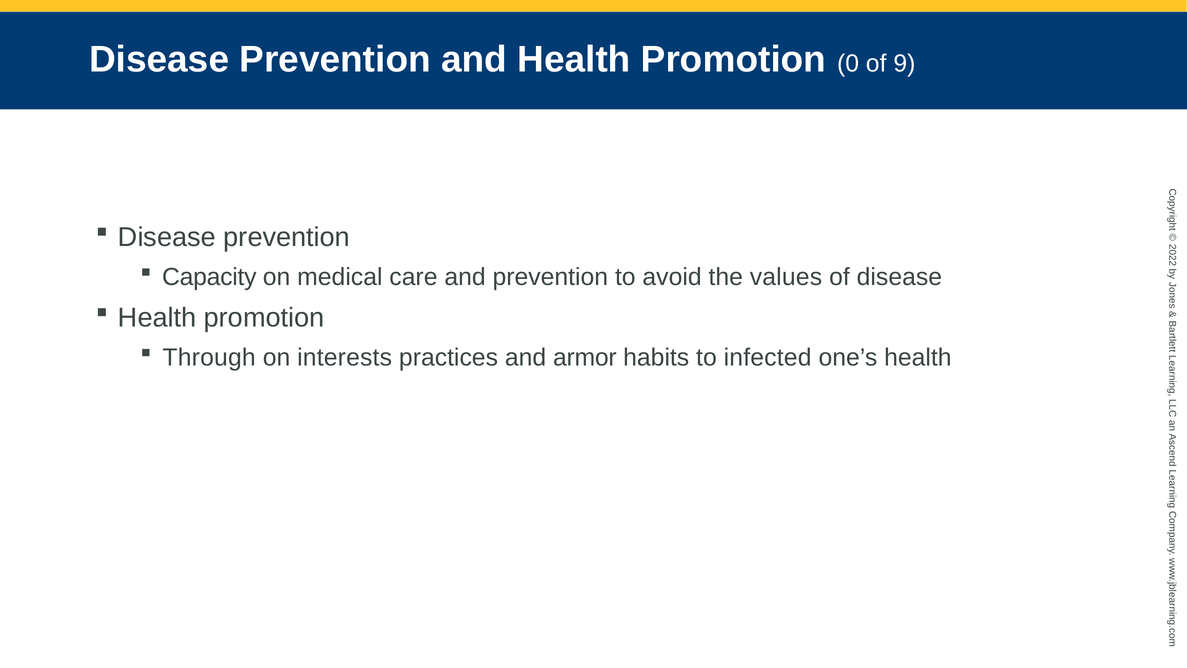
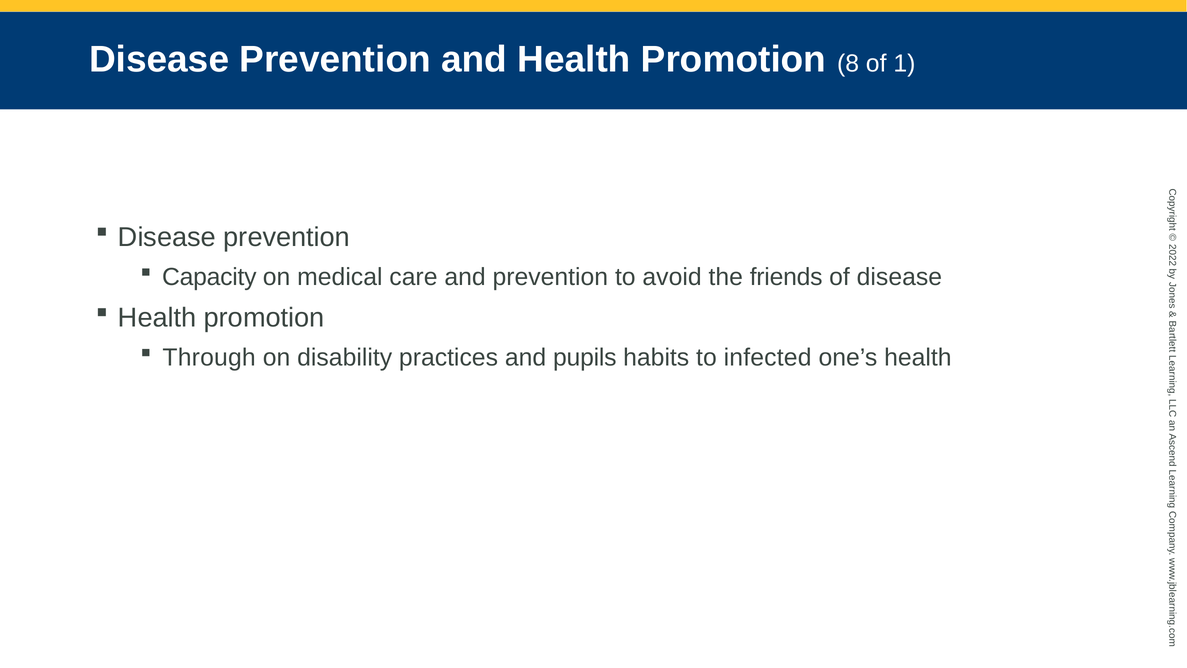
Promotion 0: 0 -> 8
9: 9 -> 1
values: values -> friends
interests: interests -> disability
armor: armor -> pupils
